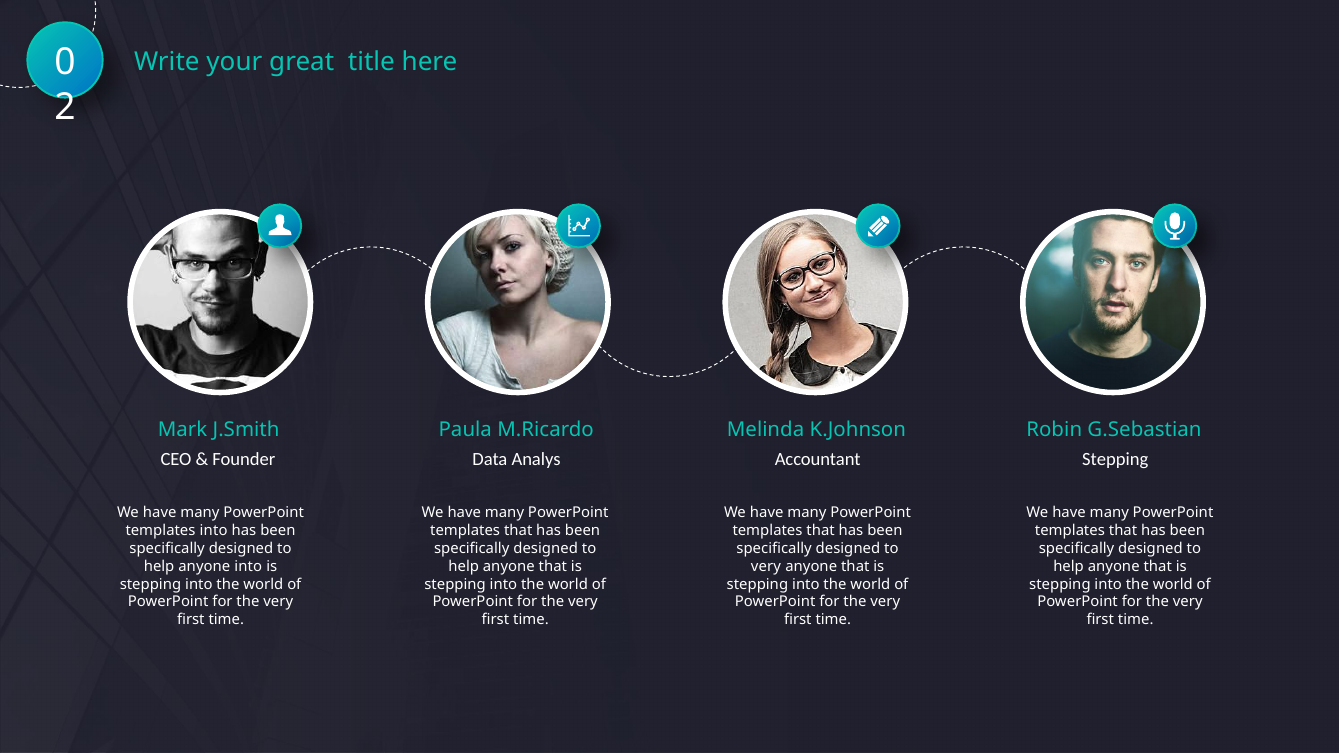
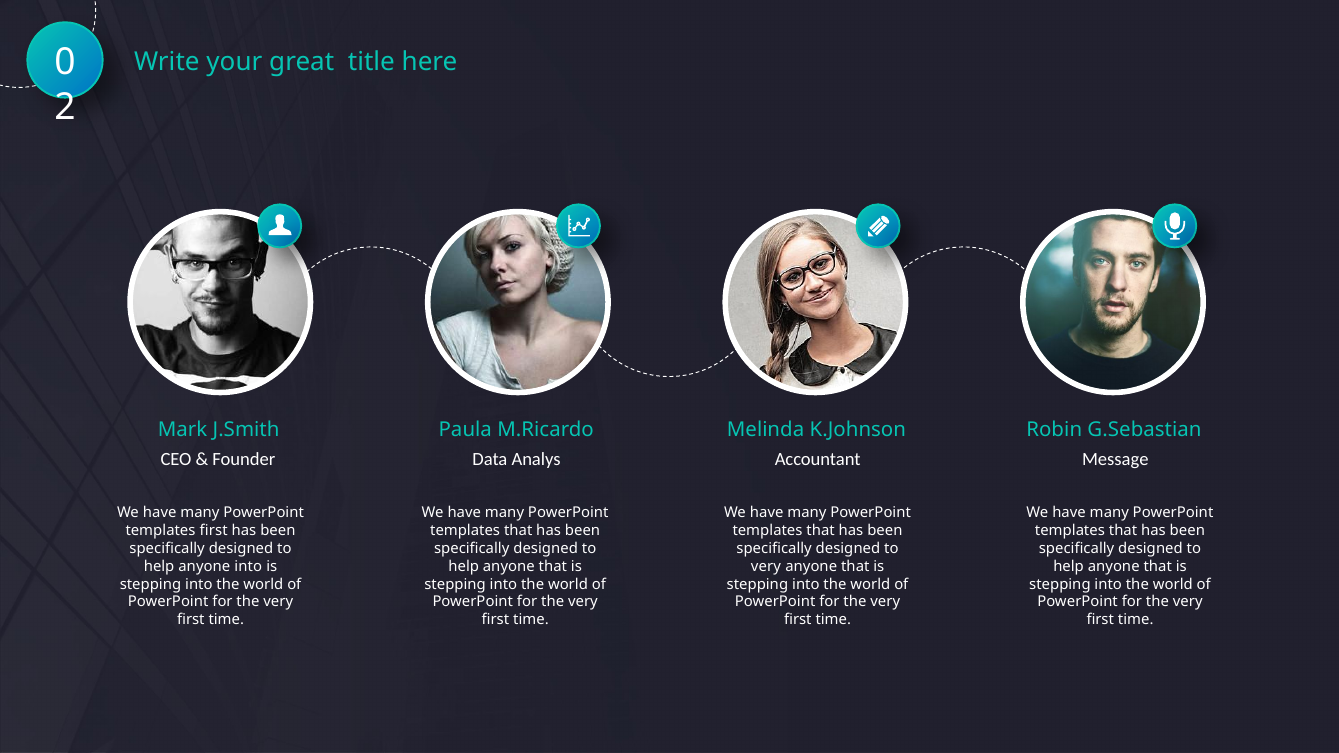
Stepping at (1115, 459): Stepping -> Message
templates into: into -> first
